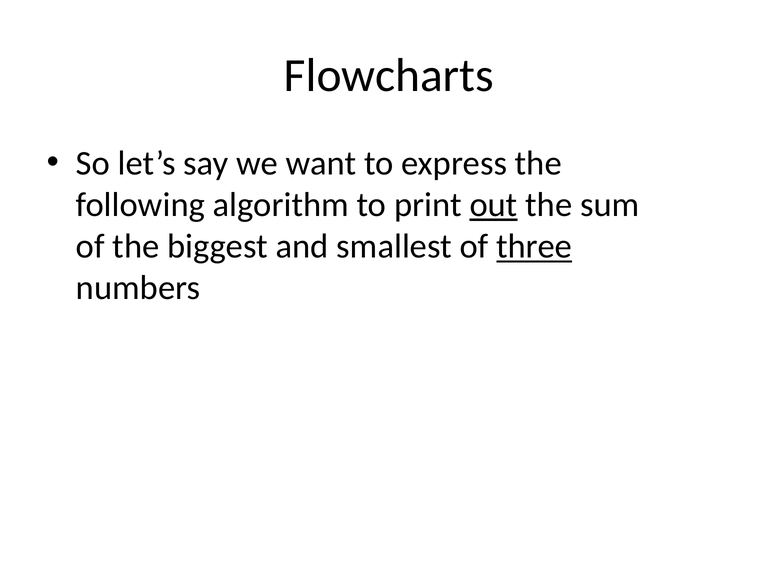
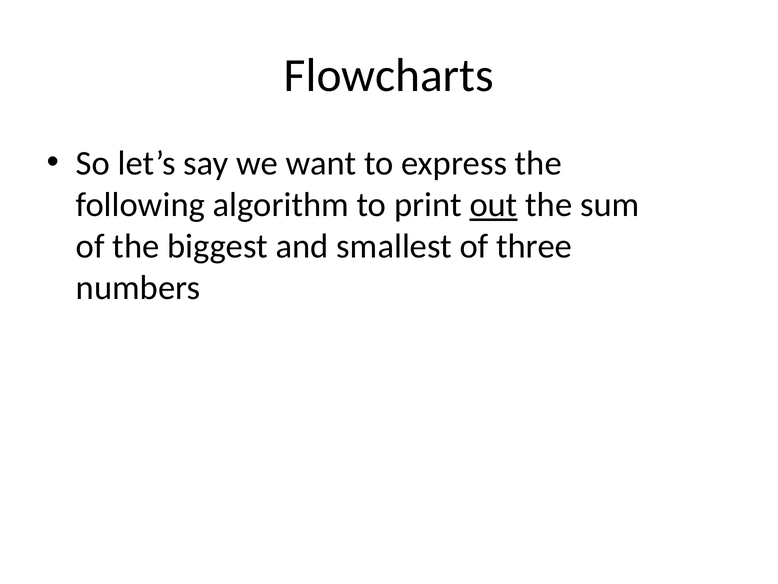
three underline: present -> none
